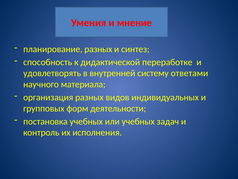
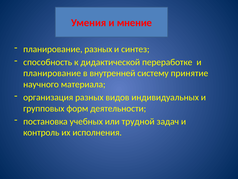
удовлетворять at (52, 73): удовлетворять -> планирование
ответами: ответами -> принятие
или учебных: учебных -> трудной
